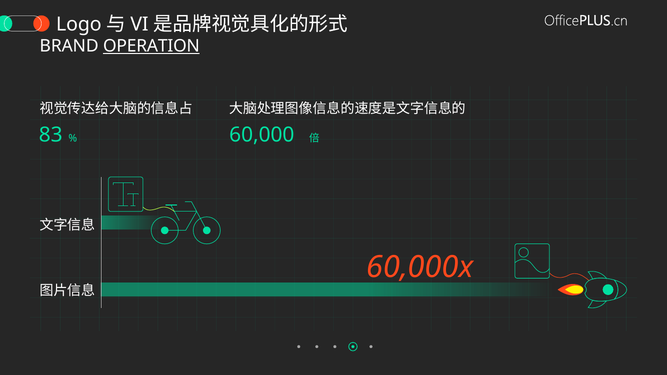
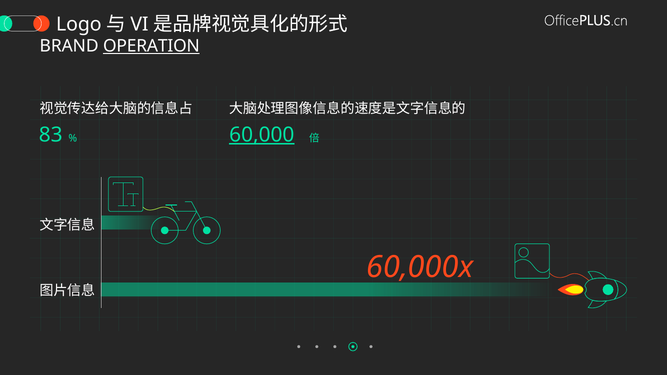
60,000 underline: none -> present
